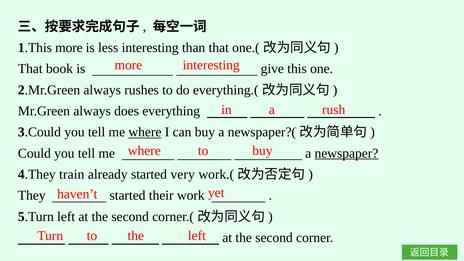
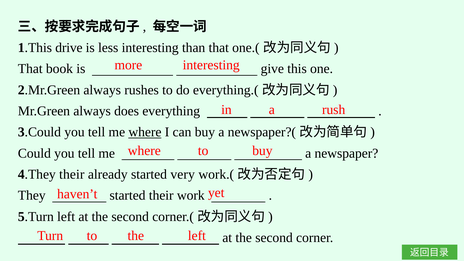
1.This more: more -> drive
newspaper underline: present -> none
4.They train: train -> their
